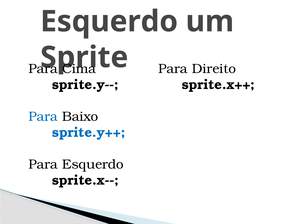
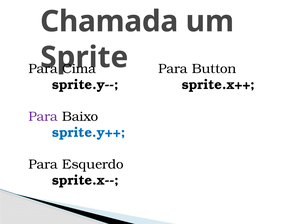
Esquerdo at (109, 21): Esquerdo -> Chamada
Direito: Direito -> Button
Para at (43, 116) colour: blue -> purple
